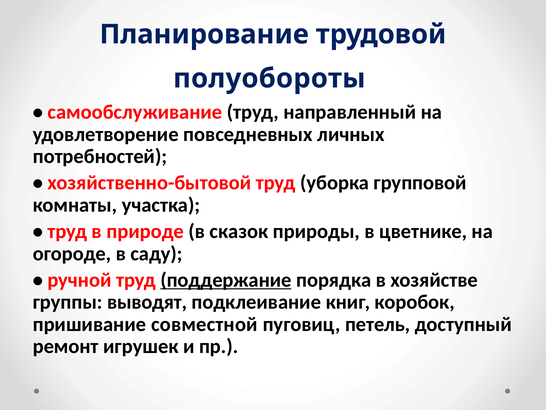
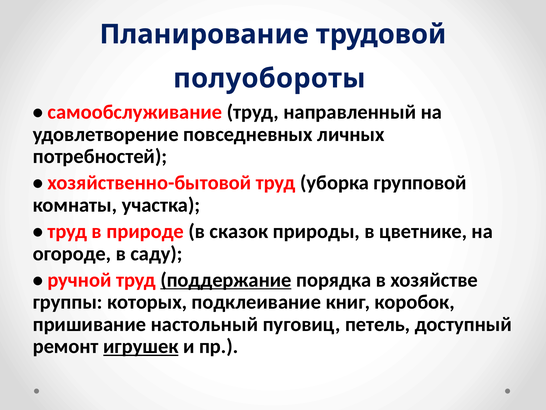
выводят: выводят -> которых
совместной: совместной -> настольный
игрушек underline: none -> present
